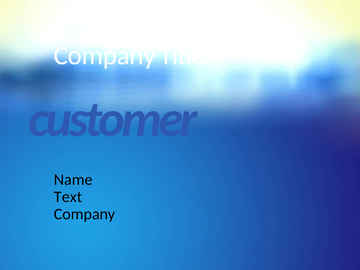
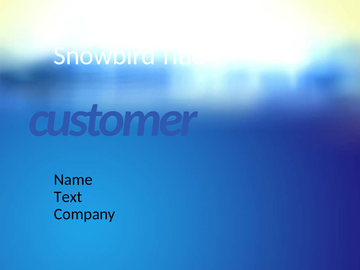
Company at (105, 55): Company -> Snowbird
